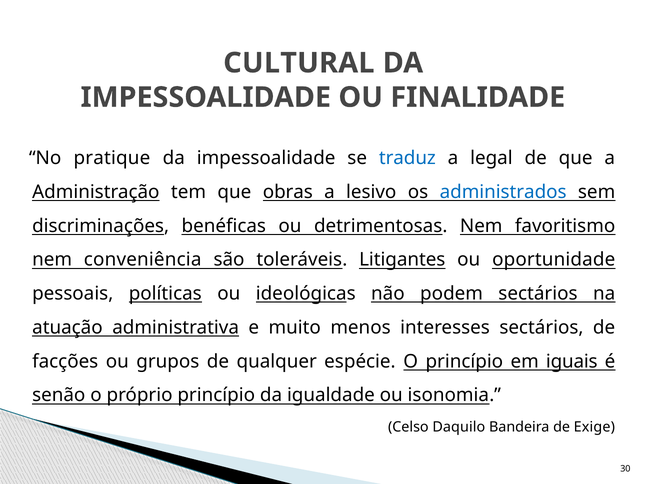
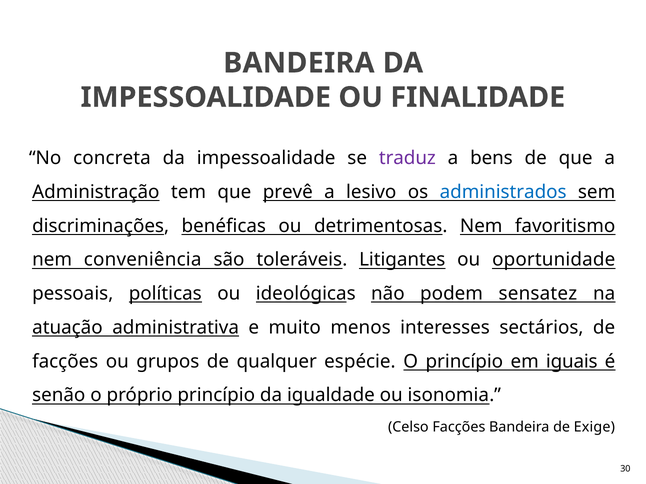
CULTURAL at (299, 63): CULTURAL -> BANDEIRA
pratique: pratique -> concreta
traduz colour: blue -> purple
legal: legal -> bens
obras: obras -> prevê
podem sectários: sectários -> sensatez
Celso Daquilo: Daquilo -> Facções
